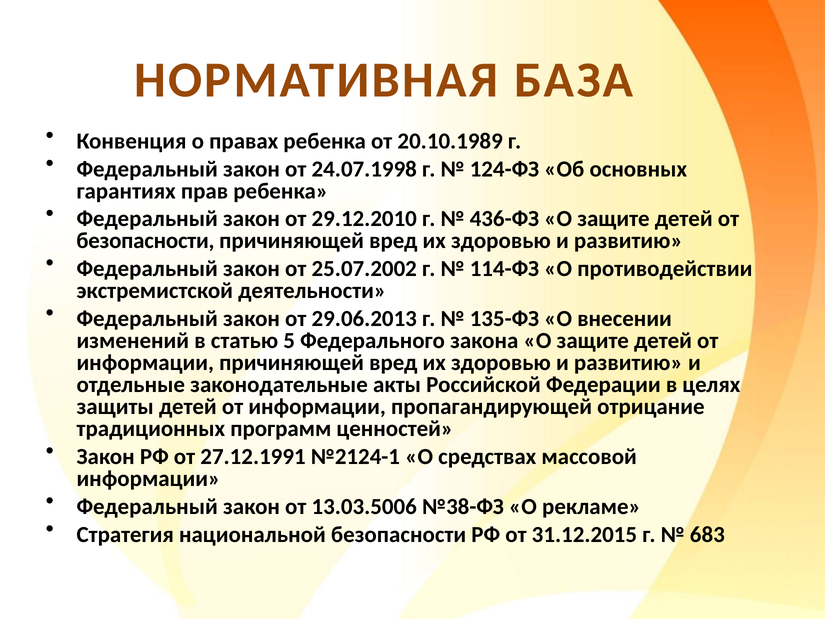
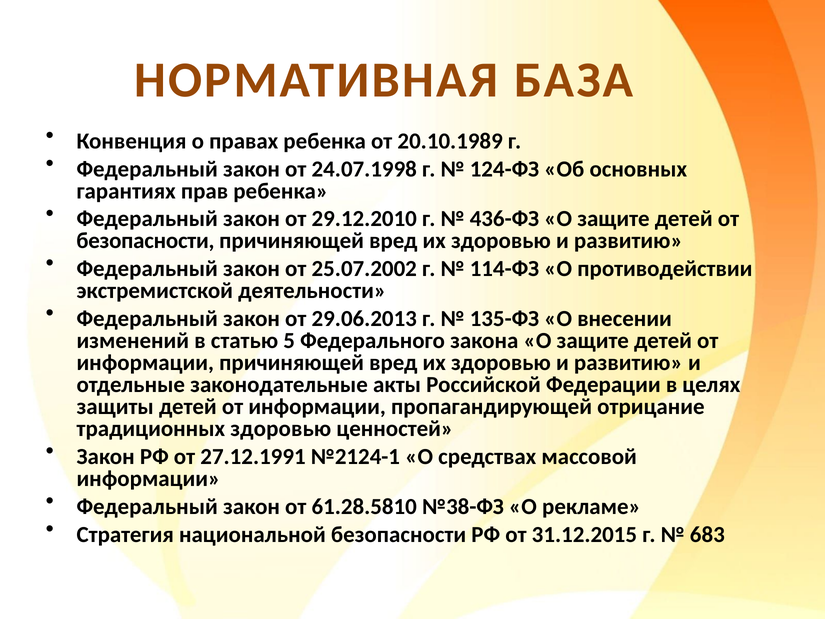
традиционных программ: программ -> здоровью
13.03.5006: 13.03.5006 -> 61.28.5810
